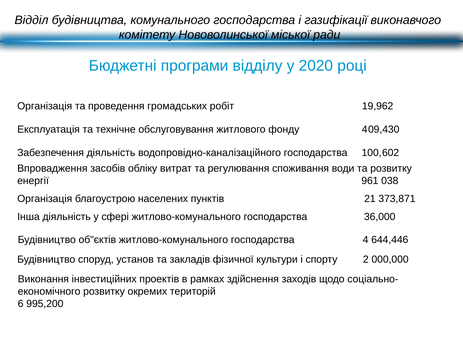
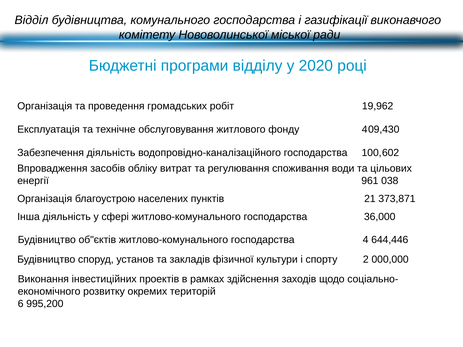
та розвитку: розвитку -> цільових
